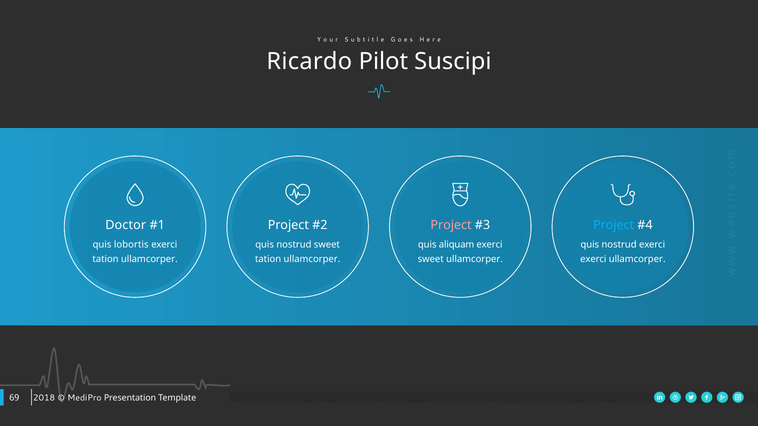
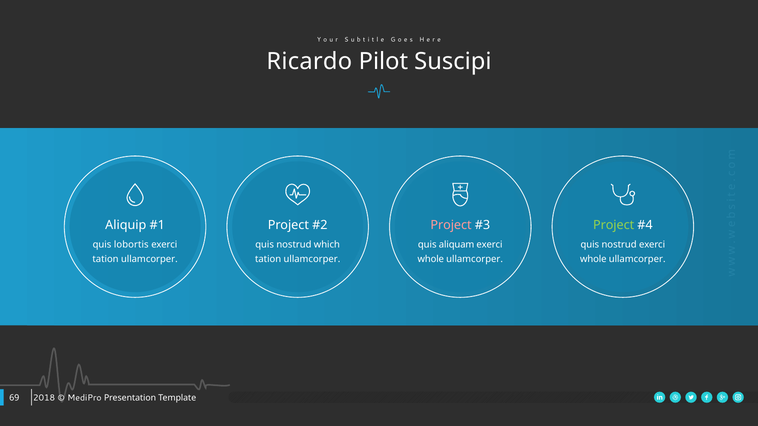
Doctor: Doctor -> Aliquip
Project at (614, 225) colour: light blue -> light green
nostrud sweet: sweet -> which
sweet at (431, 260): sweet -> whole
exerci at (593, 260): exerci -> whole
